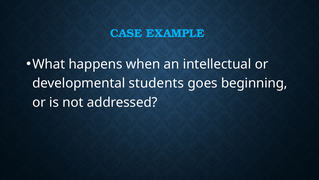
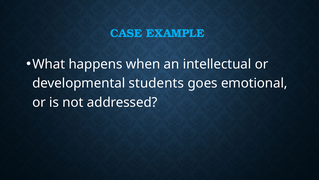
beginning: beginning -> emotional
